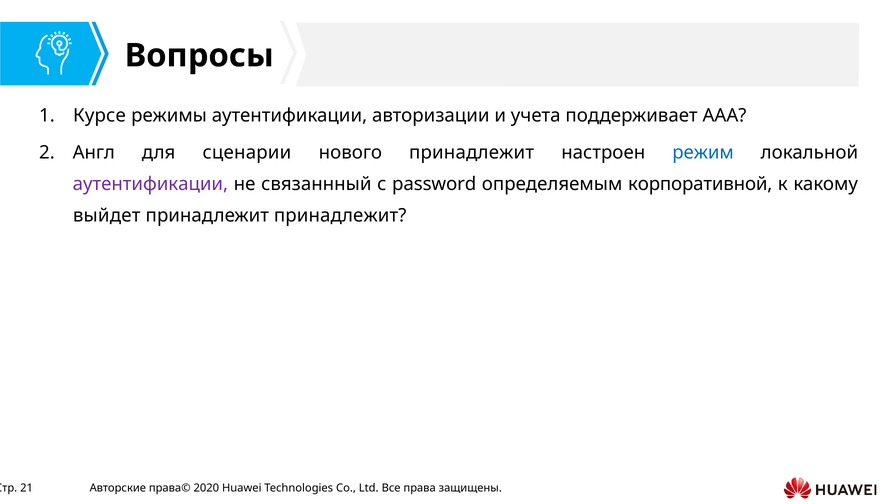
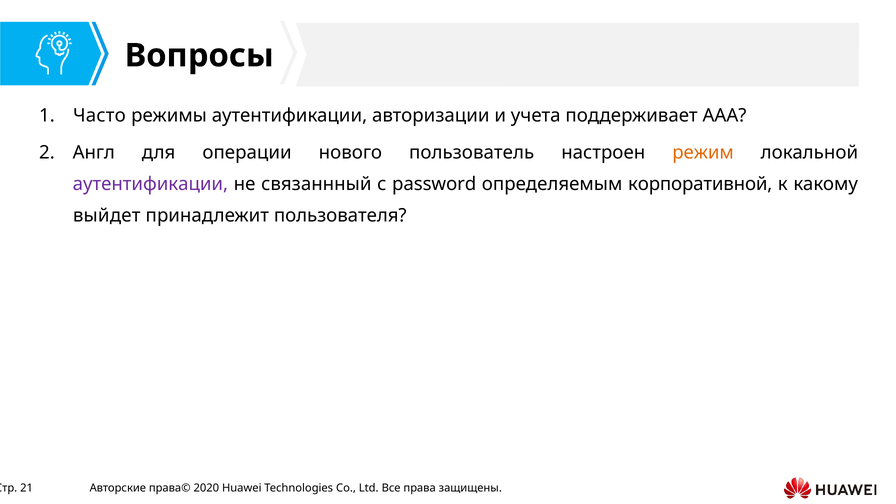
Курсе: Курсе -> Часто
сценарии: сценарии -> операции
нового принадлежит: принадлежит -> пользователь
режим colour: blue -> orange
принадлежит принадлежит: принадлежит -> пользователя
